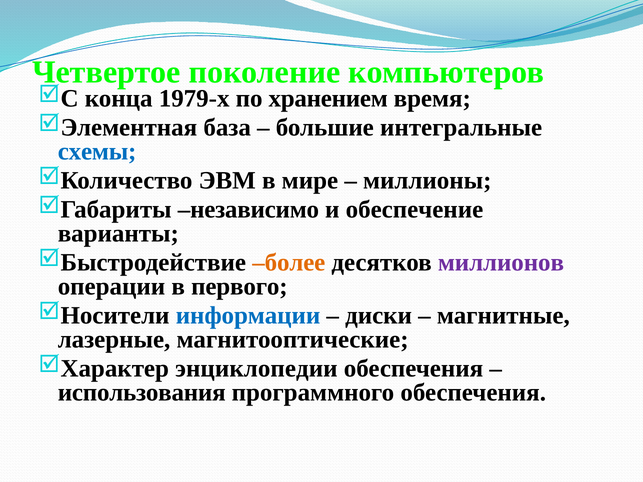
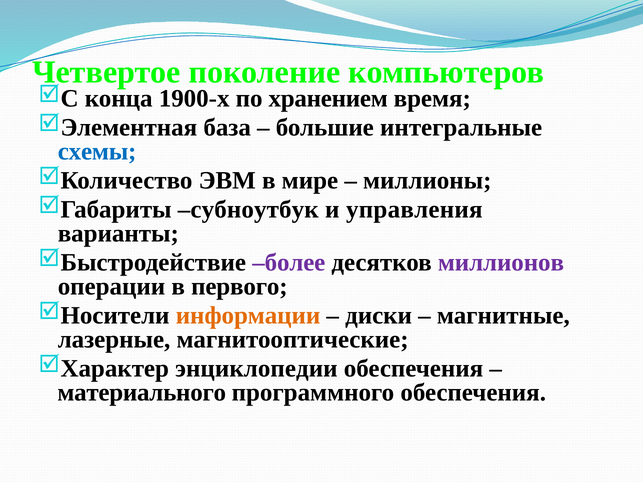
1979-х: 1979-х -> 1900-х
независимо: независимо -> субноутбук
обеспечение: обеспечение -> управления
более colour: orange -> purple
информации colour: blue -> orange
использования: использования -> материального
